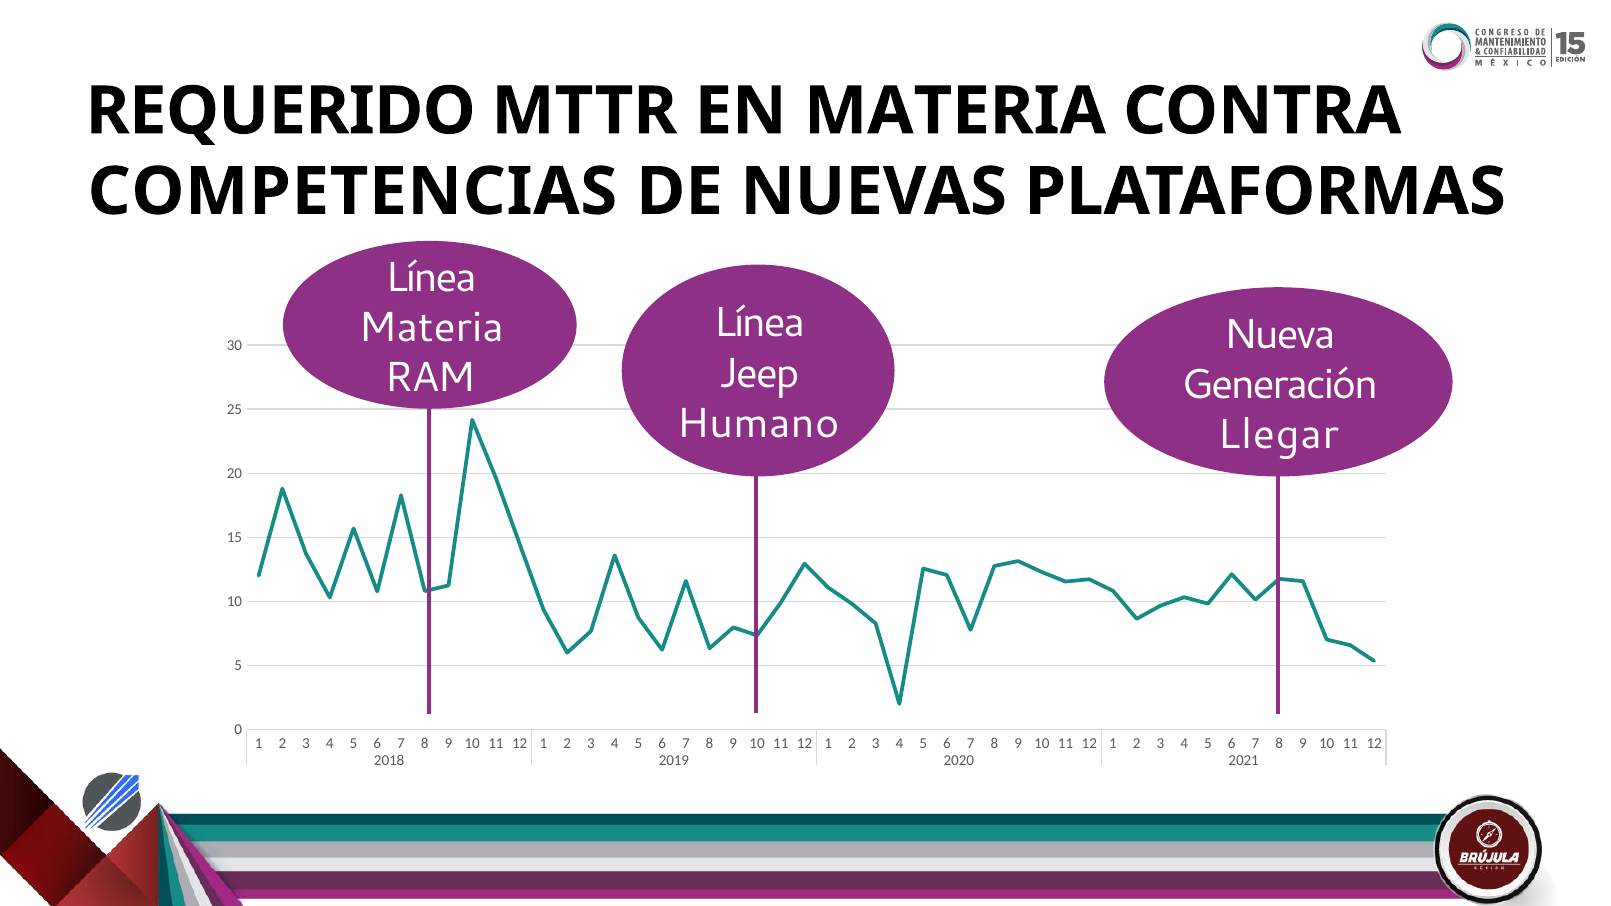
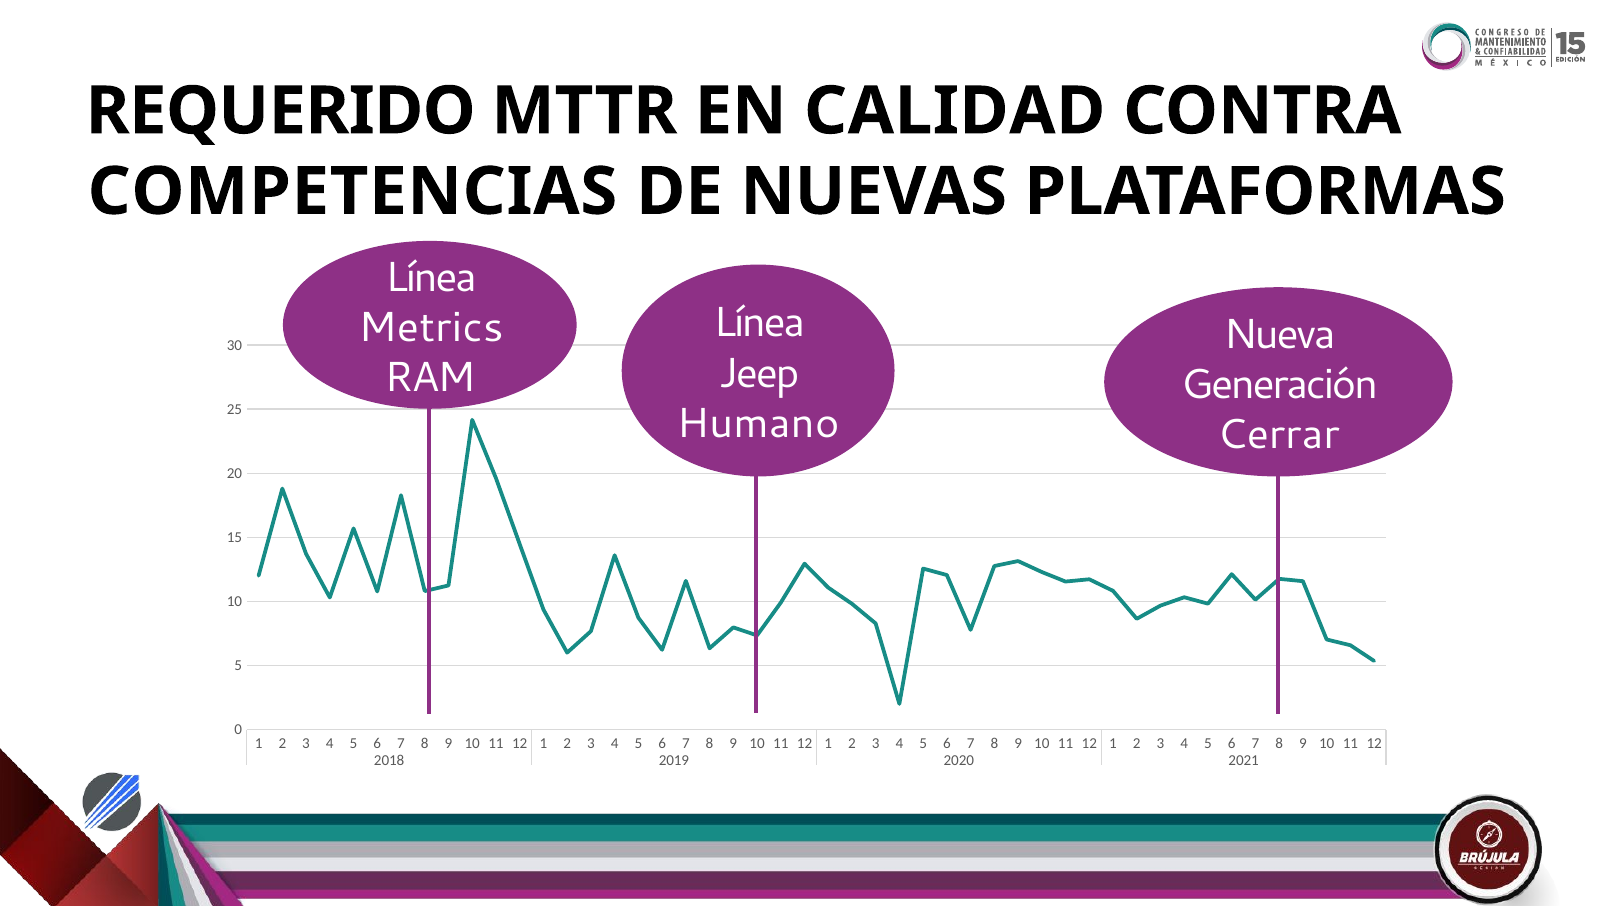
EN MATERIA: MATERIA -> CALIDAD
Materia at (431, 328): Materia -> Metrics
Llegar: Llegar -> Cerrar
